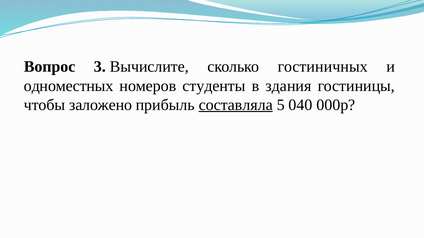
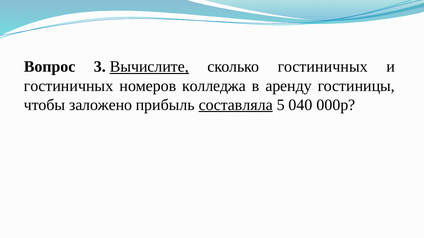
Вычислите underline: none -> present
одноместных at (69, 86): одноместных -> гостиничных
студенты: студенты -> колледжа
здания: здания -> аренду
